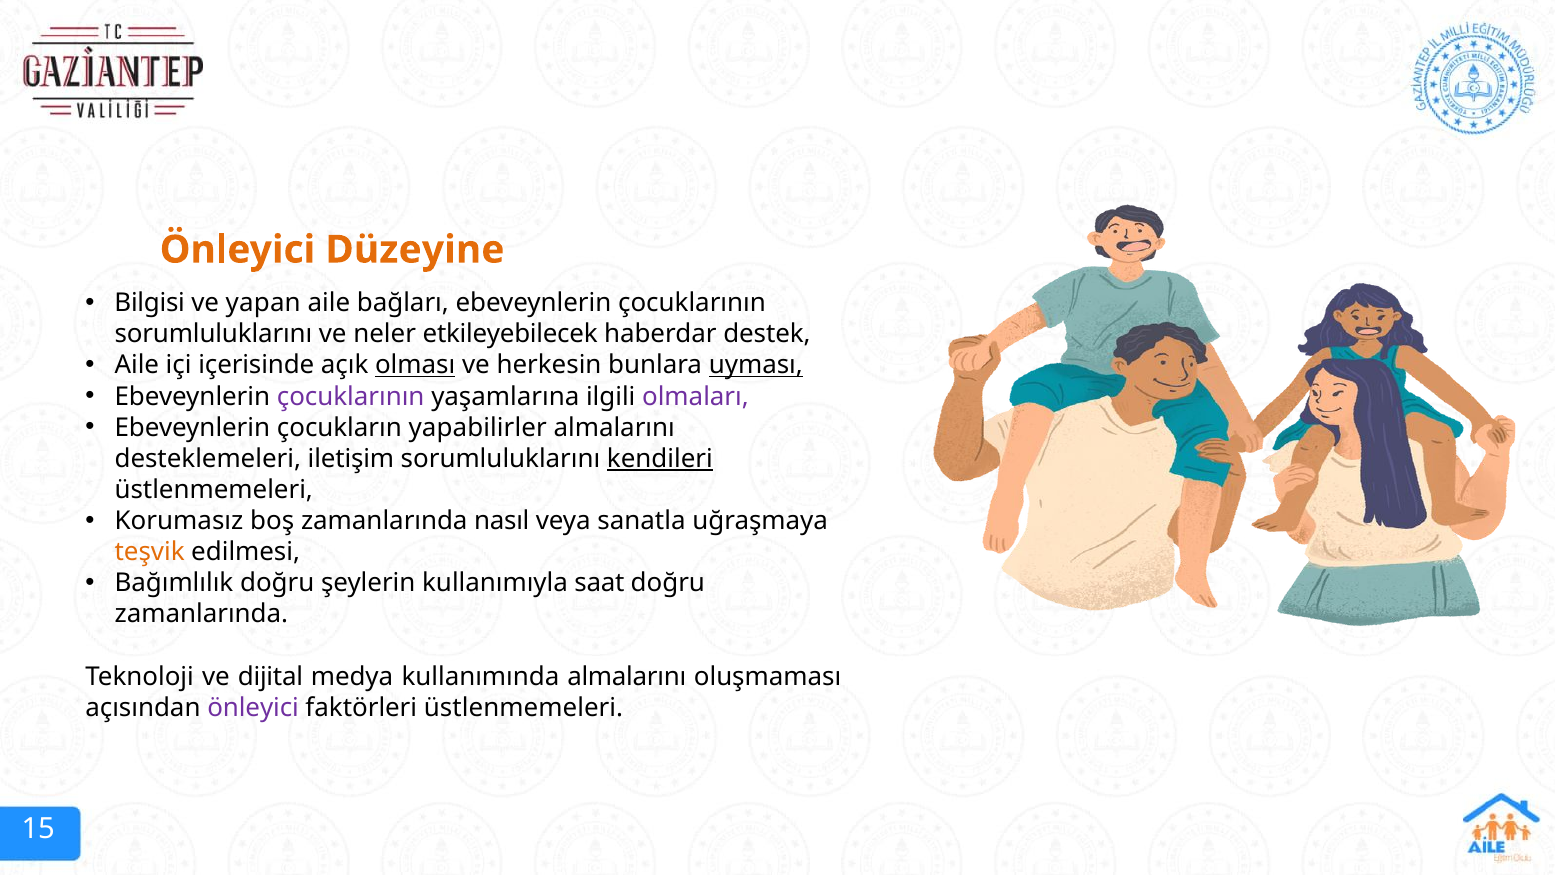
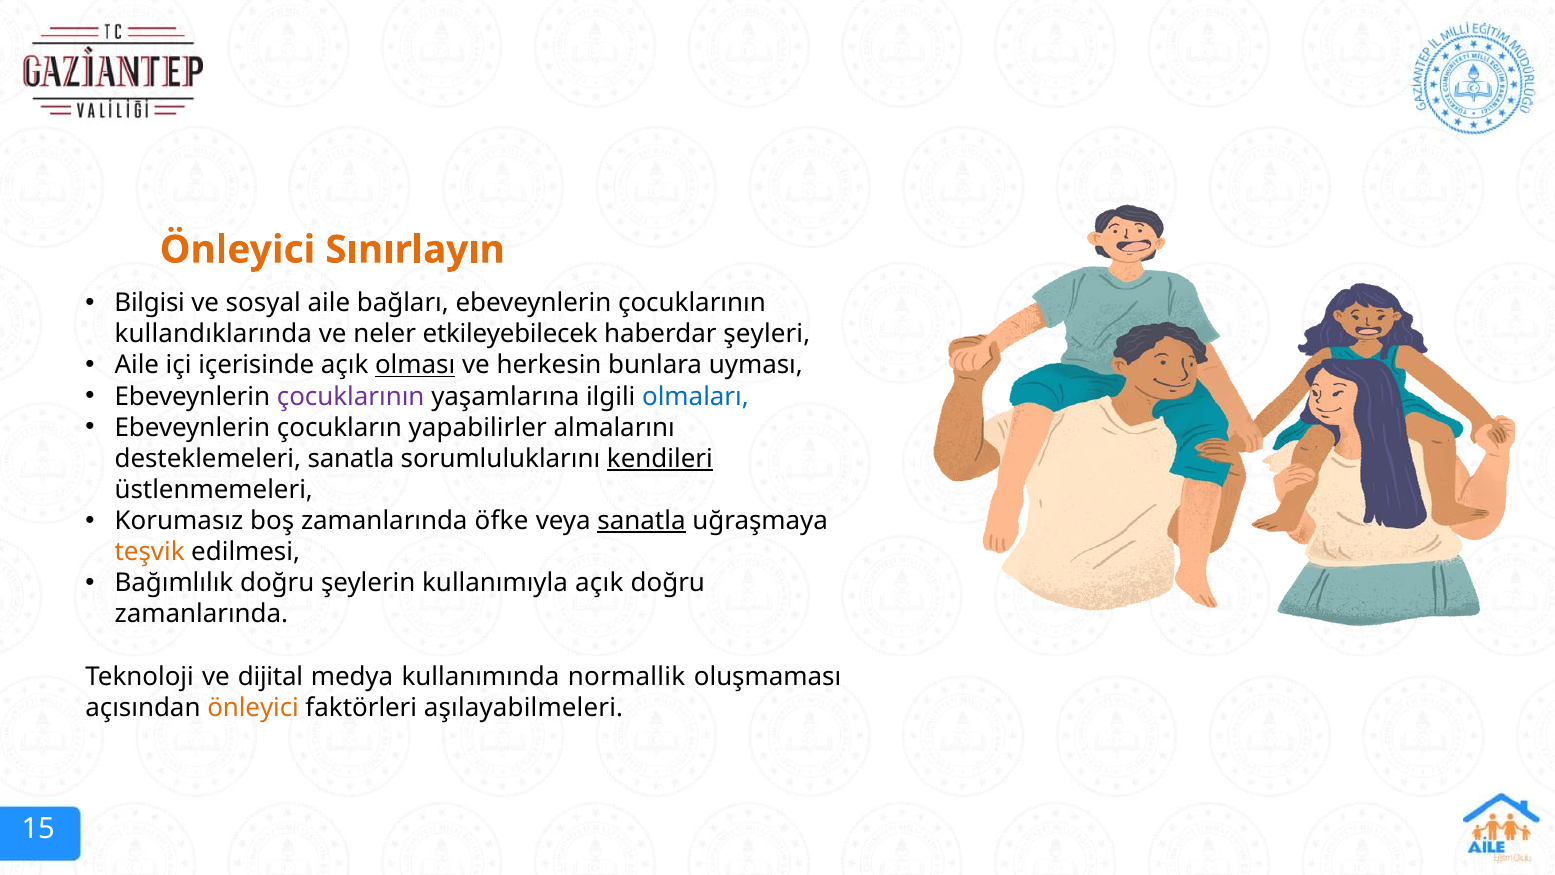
Düzeyine: Düzeyine -> Sınırlayın
yapan: yapan -> sosyal
sorumluluklarını at (213, 334): sorumluluklarını -> kullandıklarında
destek: destek -> şeyleri
uyması underline: present -> none
olmaları colour: purple -> blue
desteklemeleri iletişim: iletişim -> sanatla
nasıl: nasıl -> öfke
sanatla at (642, 521) underline: none -> present
kullanımıyla saat: saat -> açık
kullanımında almalarını: almalarını -> normallik
önleyici at (253, 707) colour: purple -> orange
faktörleri üstlenmemeleri: üstlenmemeleri -> aşılayabilmeleri
